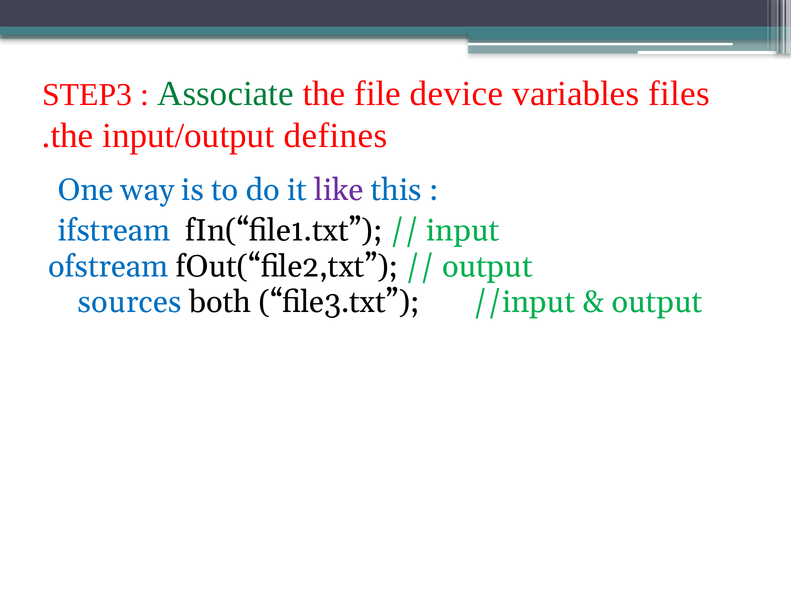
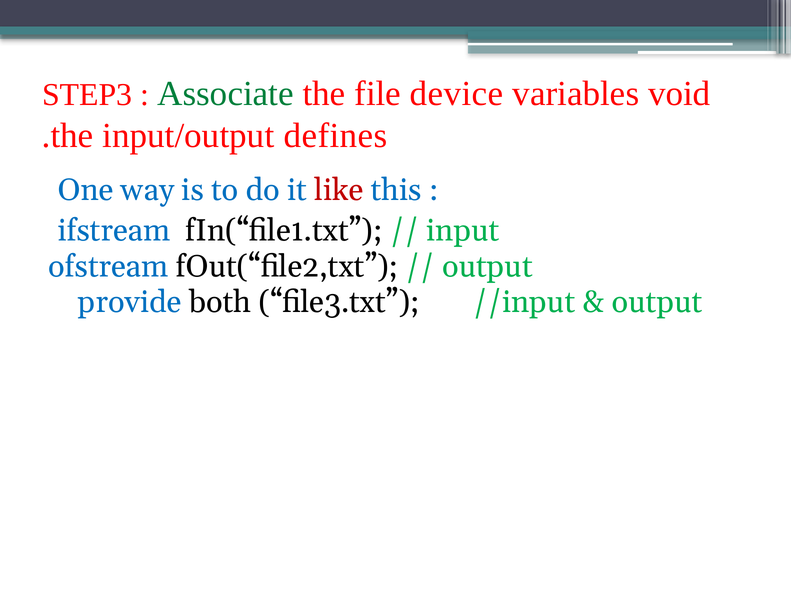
files: files -> void
like colour: purple -> red
sources: sources -> provide
